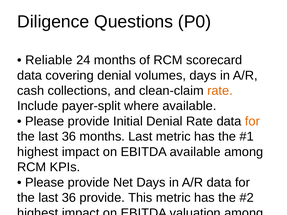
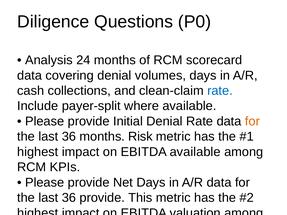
Reliable: Reliable -> Analysis
rate at (220, 91) colour: orange -> blue
months Last: Last -> Risk
